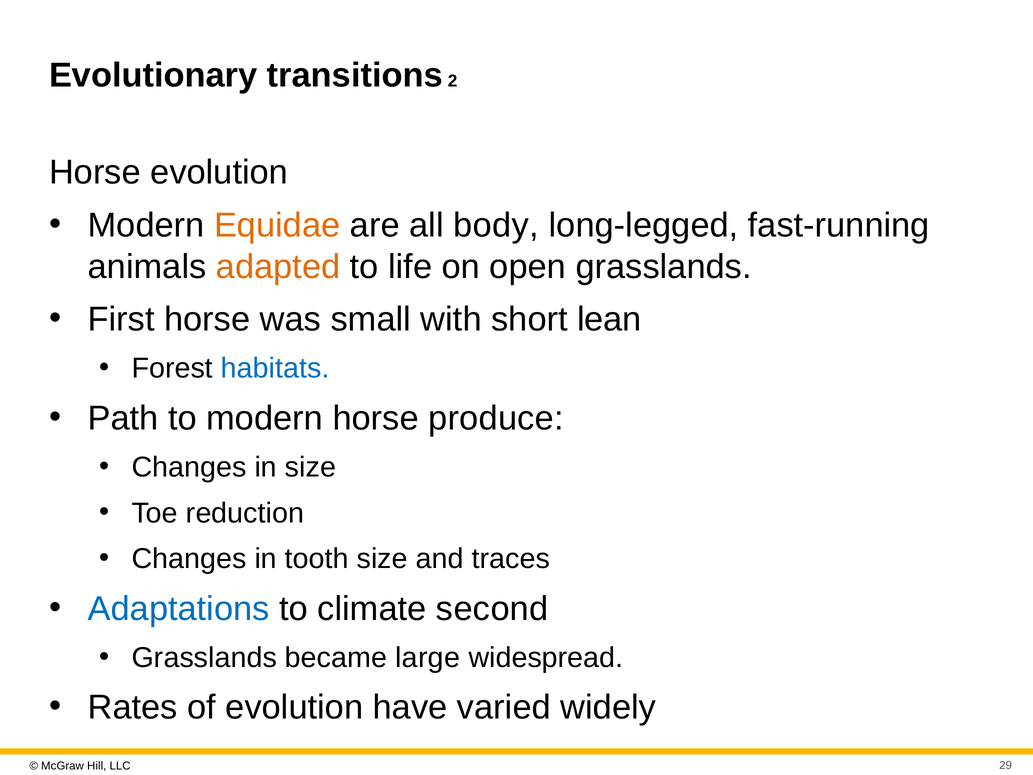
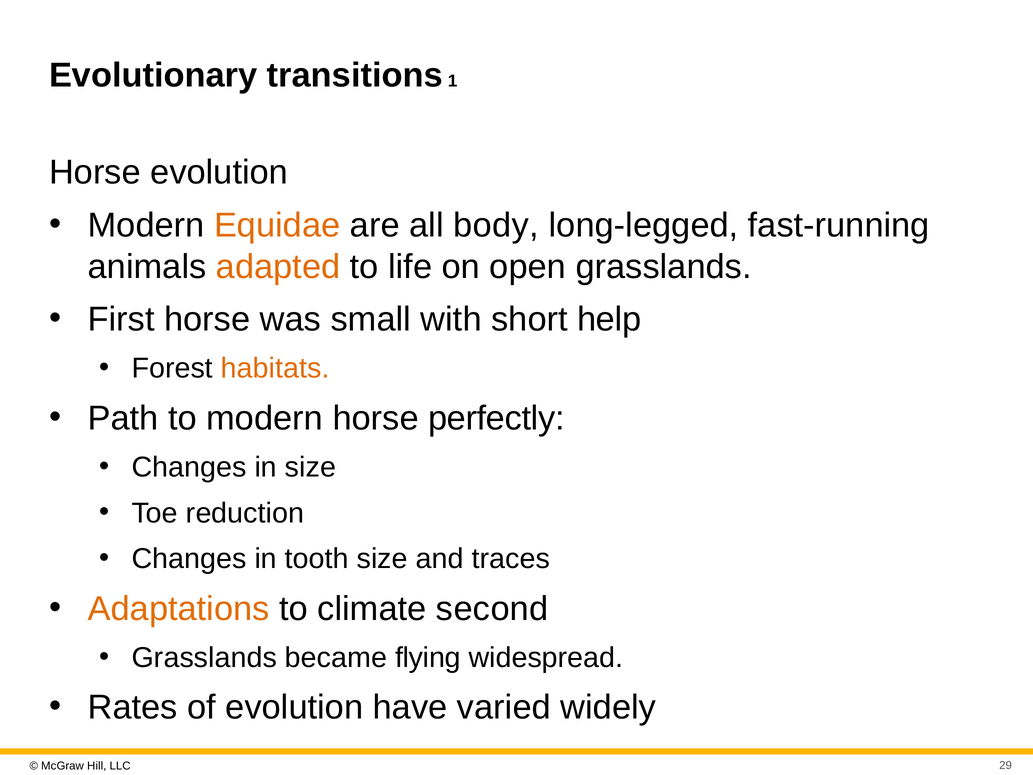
2: 2 -> 1
lean: lean -> help
habitats colour: blue -> orange
produce: produce -> perfectly
Adaptations colour: blue -> orange
large: large -> flying
